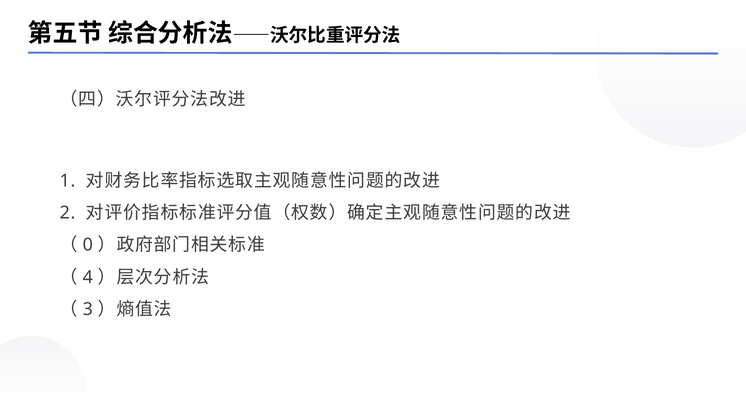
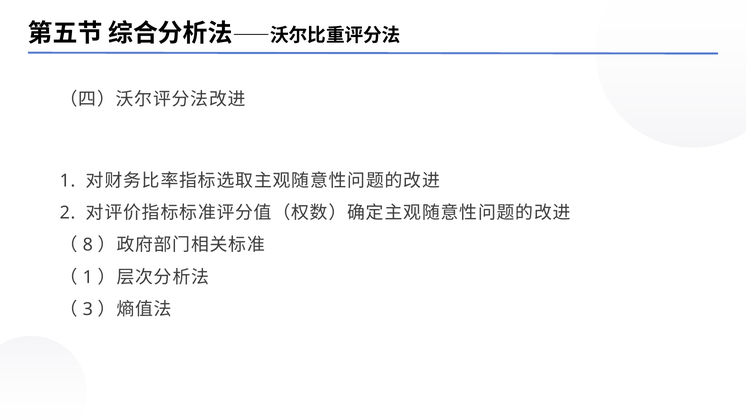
0: 0 -> 8
4 at (88, 277): 4 -> 1
